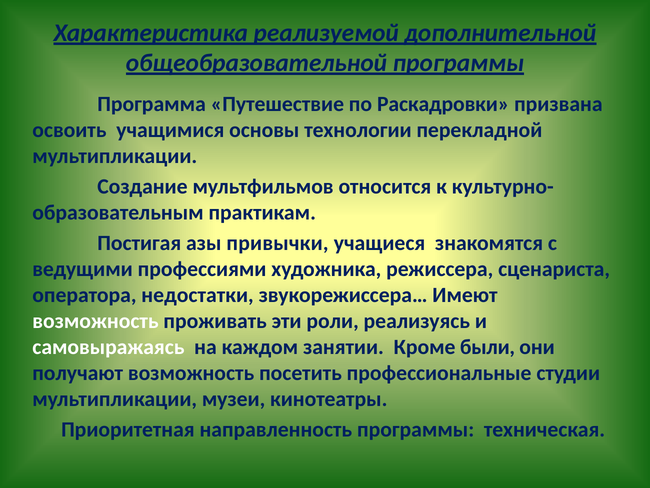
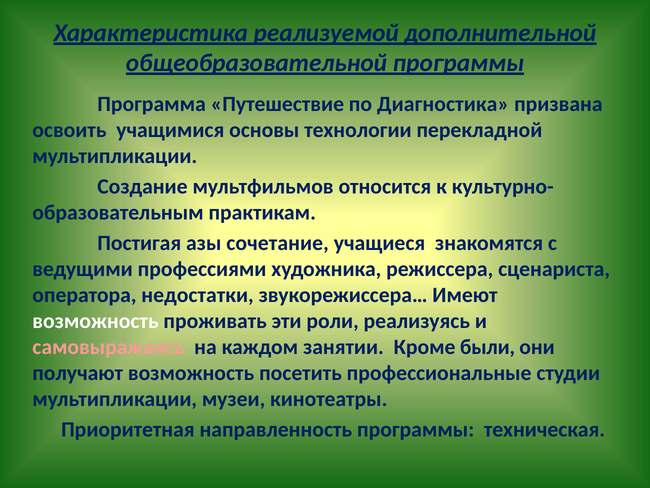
Раскадровки: Раскадровки -> Диагностика
привычки: привычки -> сочетание
самовыражаясь colour: white -> pink
